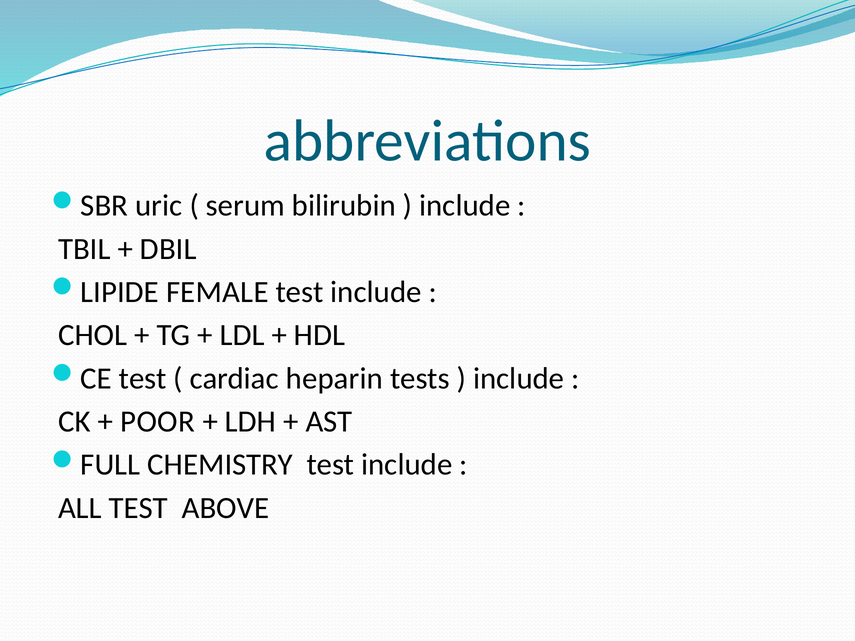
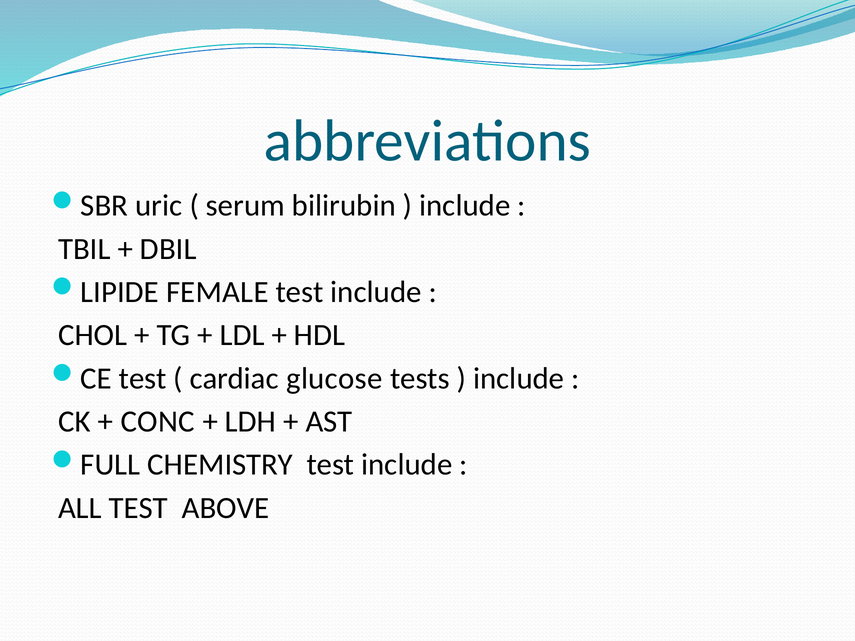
heparin: heparin -> glucose
POOR: POOR -> CONC
